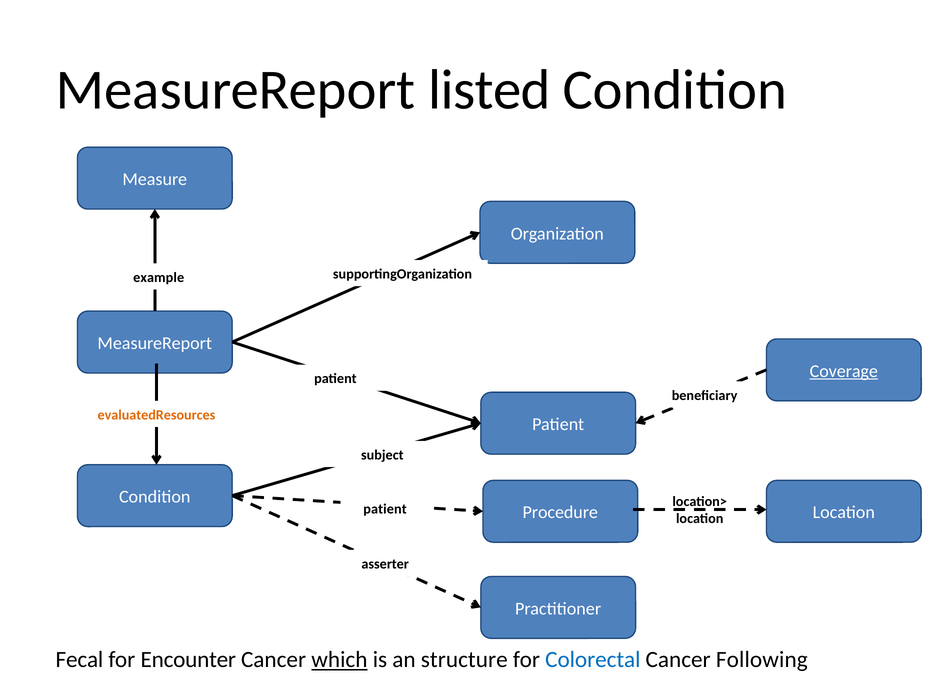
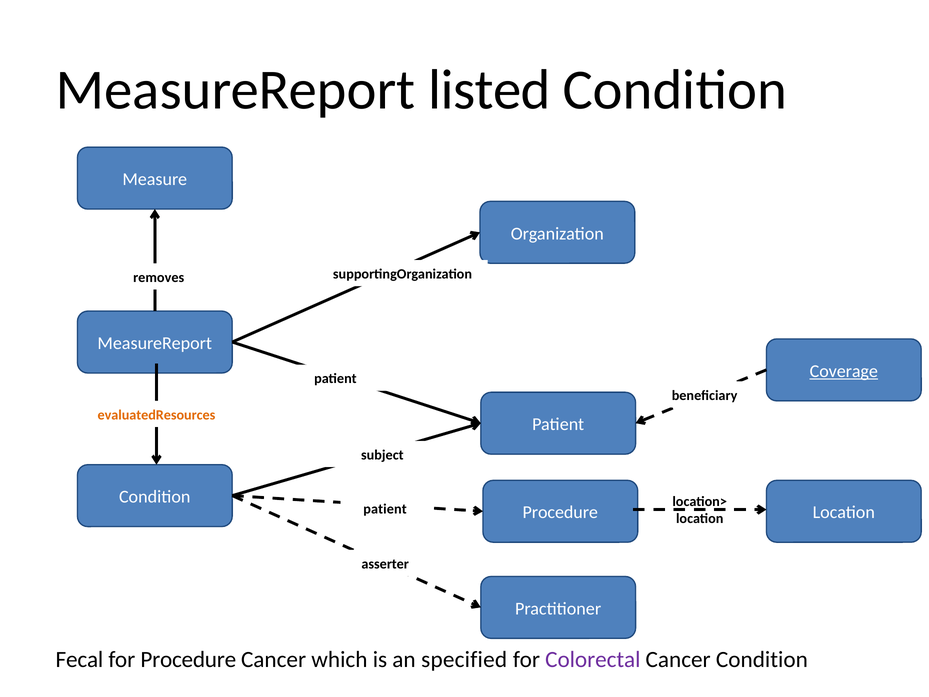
example: example -> removes
for Encounter: Encounter -> Procedure
which underline: present -> none
structure: structure -> specified
Colorectal colour: blue -> purple
Cancer Following: Following -> Condition
